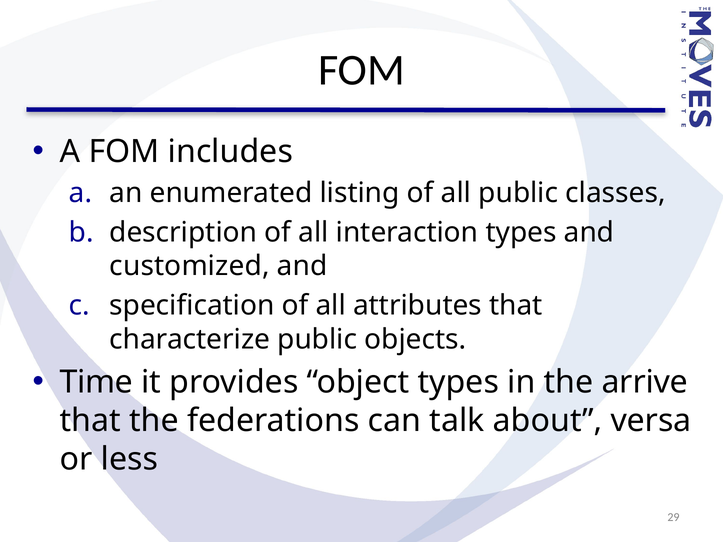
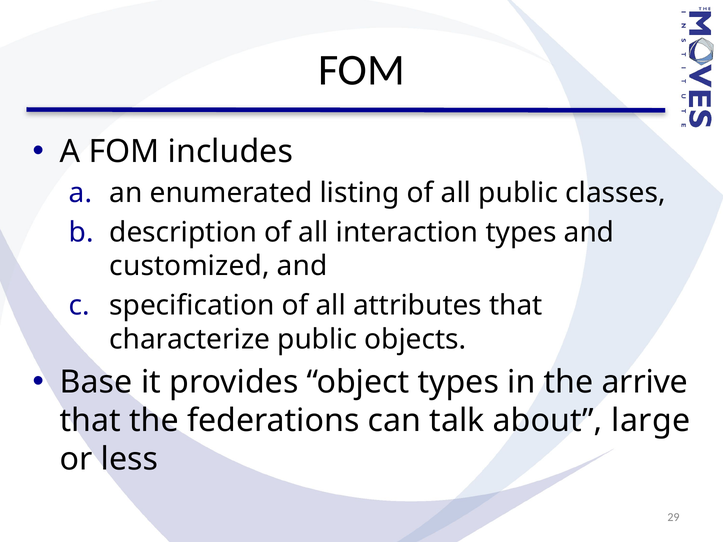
Time: Time -> Base
versa: versa -> large
